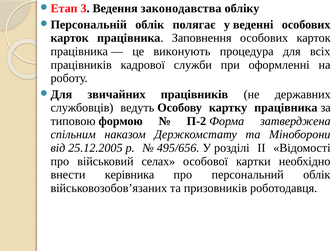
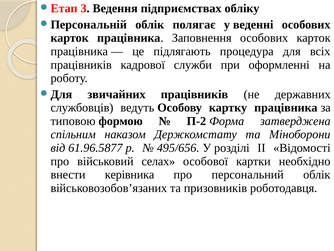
законодавства: законодавства -> підприємствах
виконують: виконують -> підлягають
25.12.2005: 25.12.2005 -> 61.96.5877
